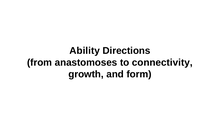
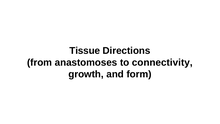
Ability: Ability -> Tissue
